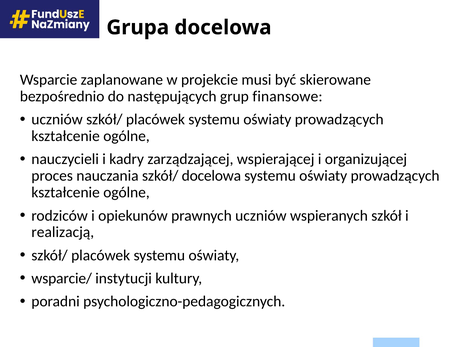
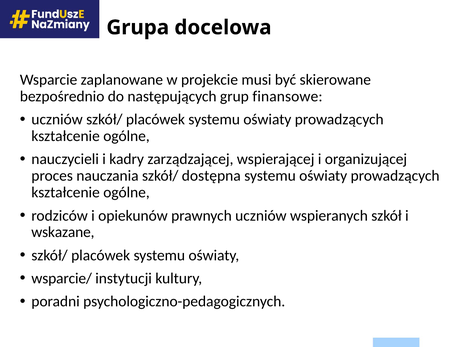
szkół/ docelowa: docelowa -> dostępna
realizacją: realizacją -> wskazane
